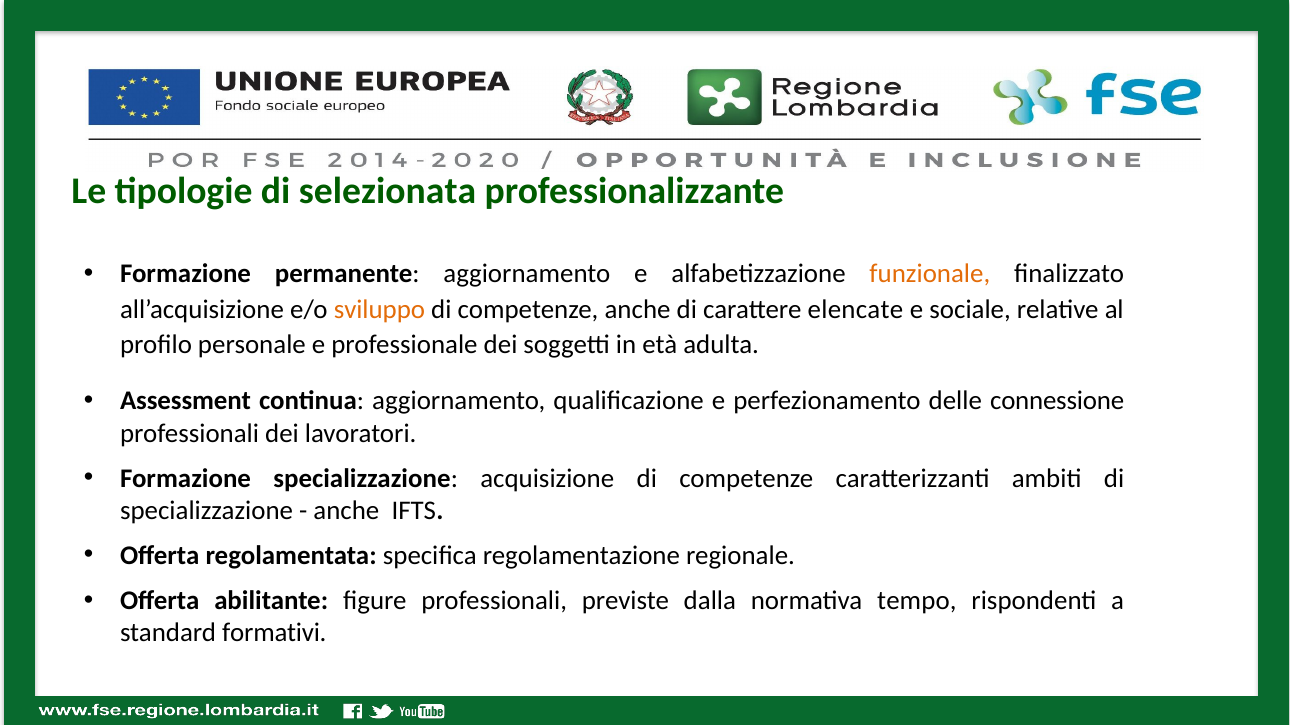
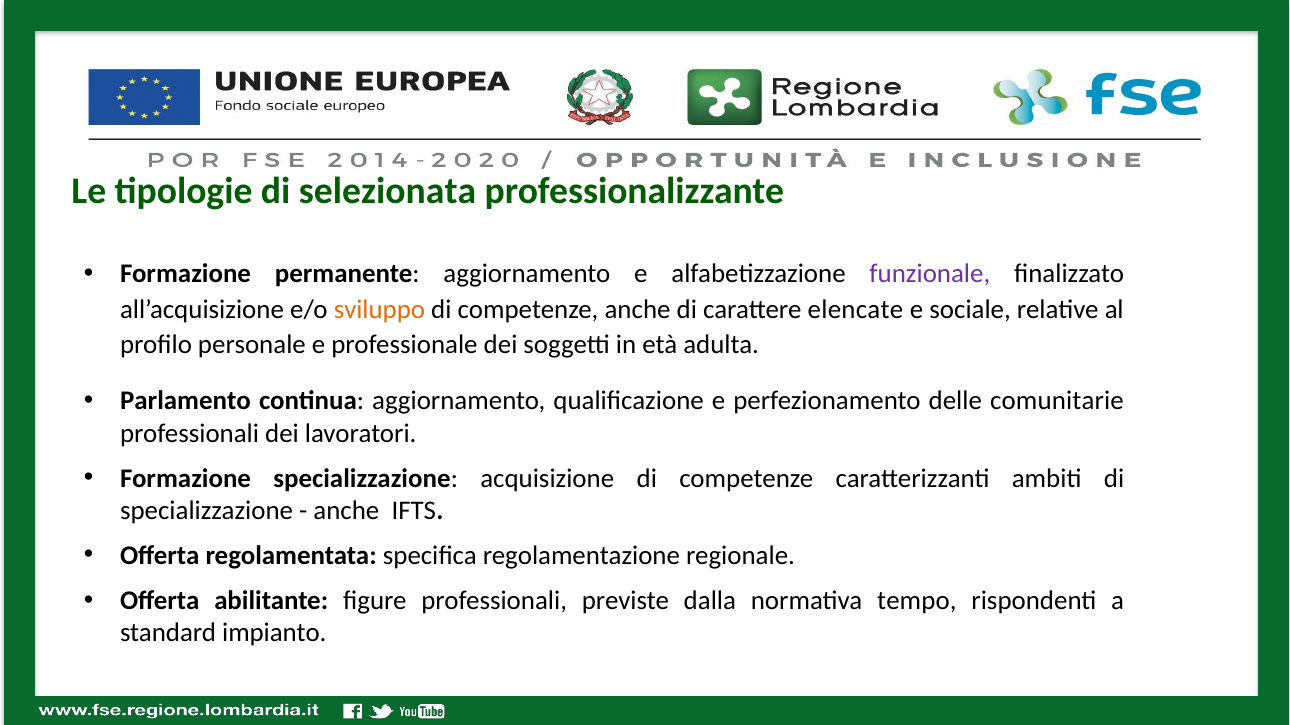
funzionale colour: orange -> purple
Assessment: Assessment -> Parlamento
connessione: connessione -> comunitarie
formativi: formativi -> impianto
